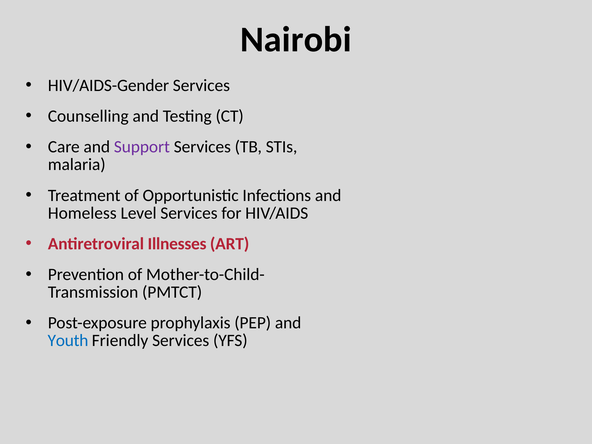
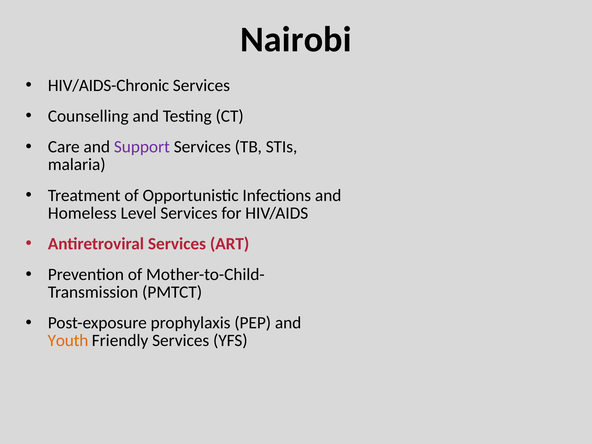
HIV/AIDS-Gender: HIV/AIDS-Gender -> HIV/AIDS-Chronic
Antiretroviral Illnesses: Illnesses -> Services
Youth colour: blue -> orange
